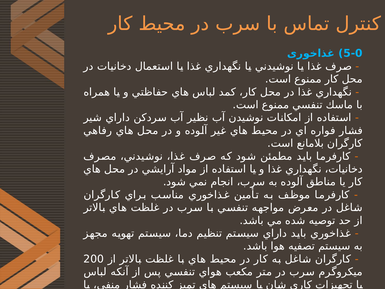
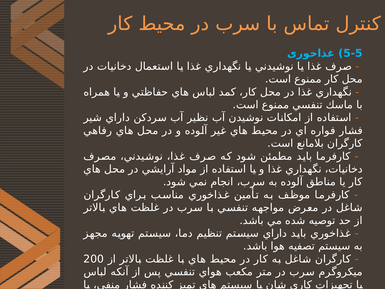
5-0: 5-0 -> 5-5
